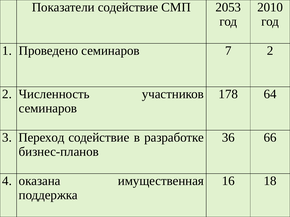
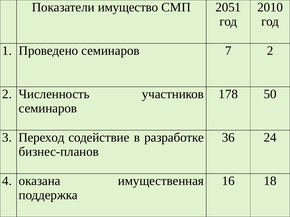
Показатели содействие: содействие -> имущество
2053: 2053 -> 2051
64: 64 -> 50
66: 66 -> 24
